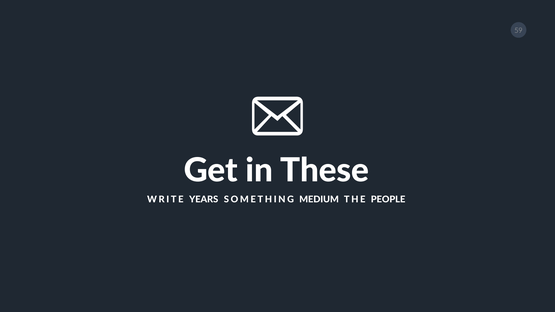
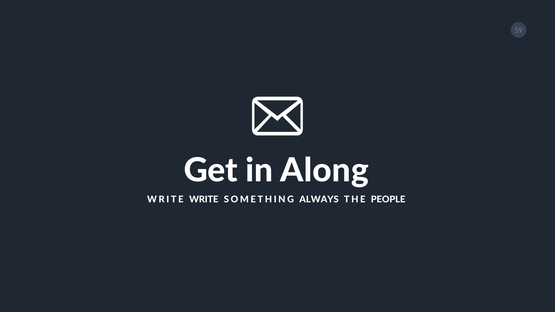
These: These -> Along
WRITE YEARS: YEARS -> WRITE
MEDIUM: MEDIUM -> ALWAYS
